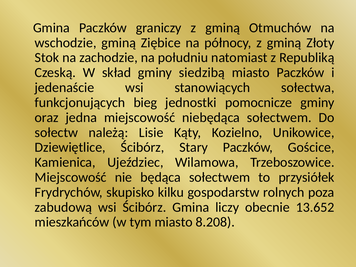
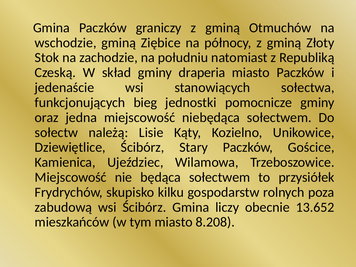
siedzibą: siedzibą -> draperia
